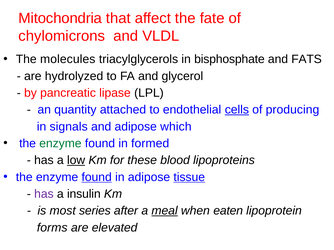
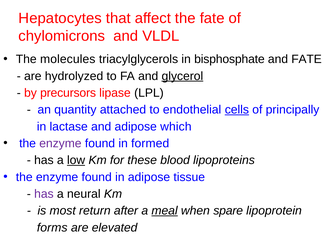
Mitochondria: Mitochondria -> Hepatocytes
and FATS: FATS -> FATE
glycerol underline: none -> present
pancreatic: pancreatic -> precursors
producing: producing -> principally
signals: signals -> lactase
enzyme at (60, 144) colour: green -> purple
found at (97, 177) underline: present -> none
tissue underline: present -> none
insulin: insulin -> neural
series: series -> return
eaten: eaten -> spare
